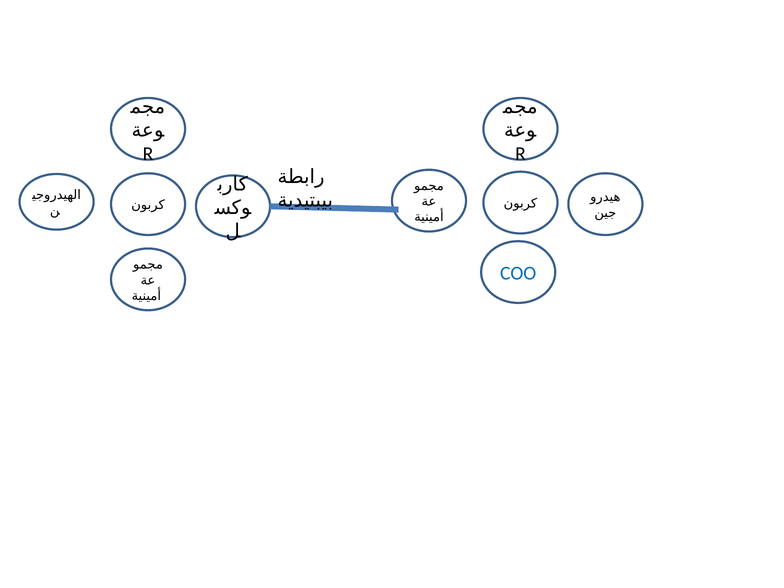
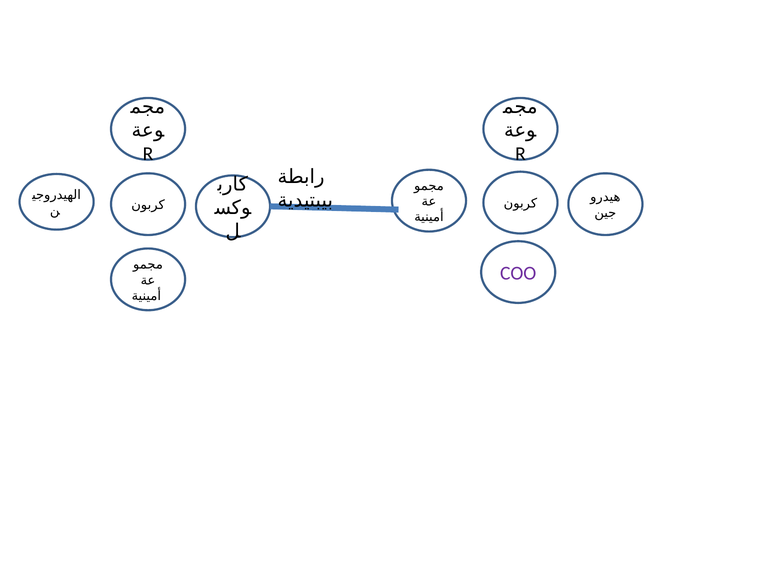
COO colour: blue -> purple
